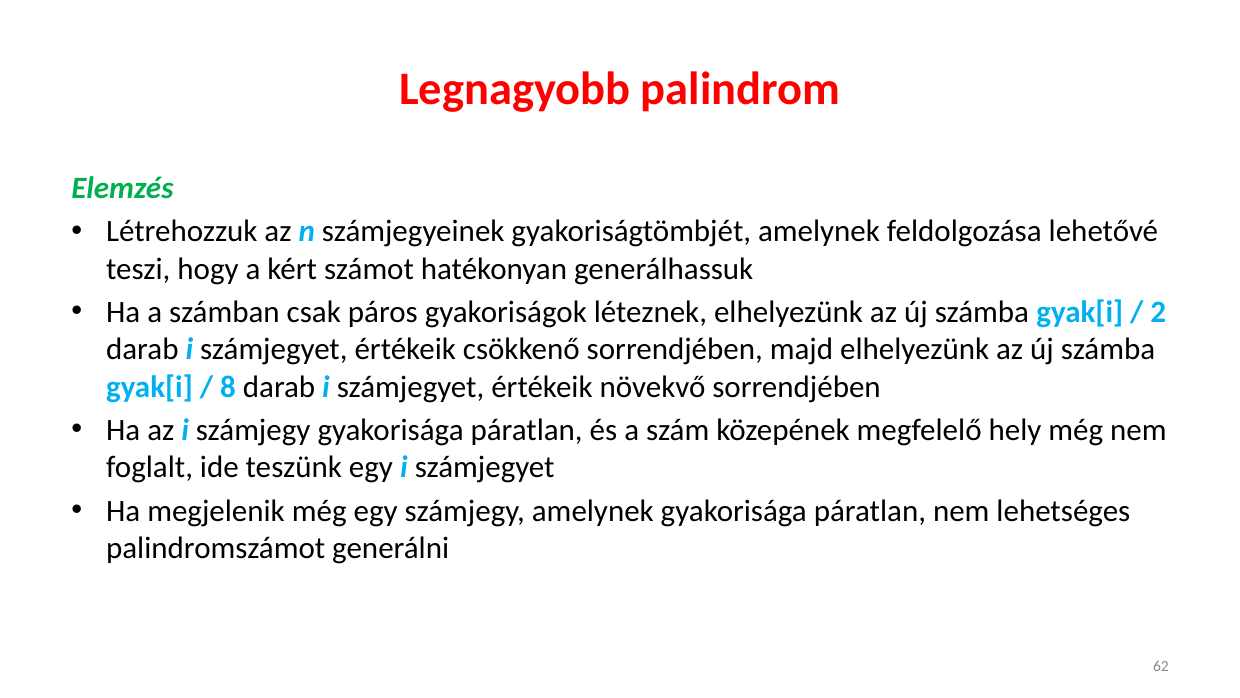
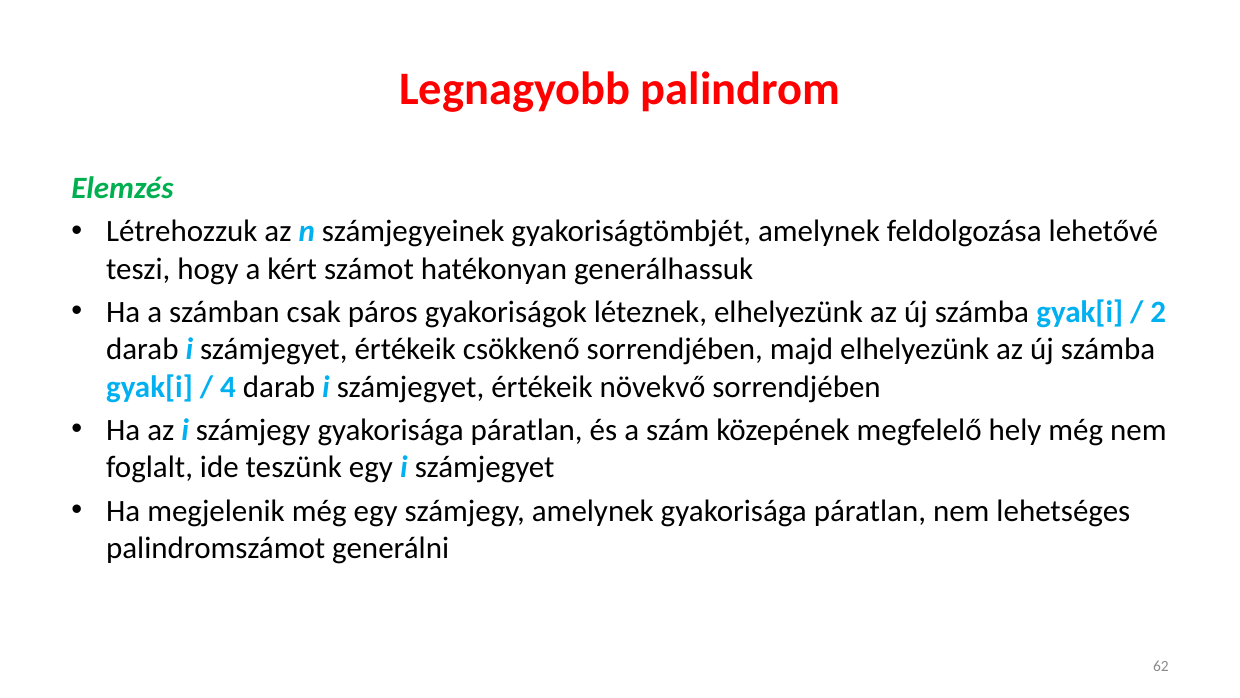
8: 8 -> 4
